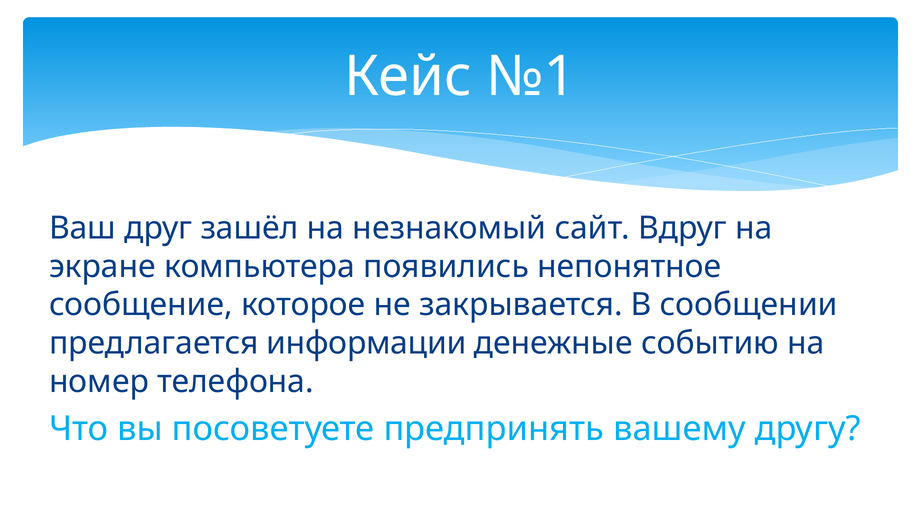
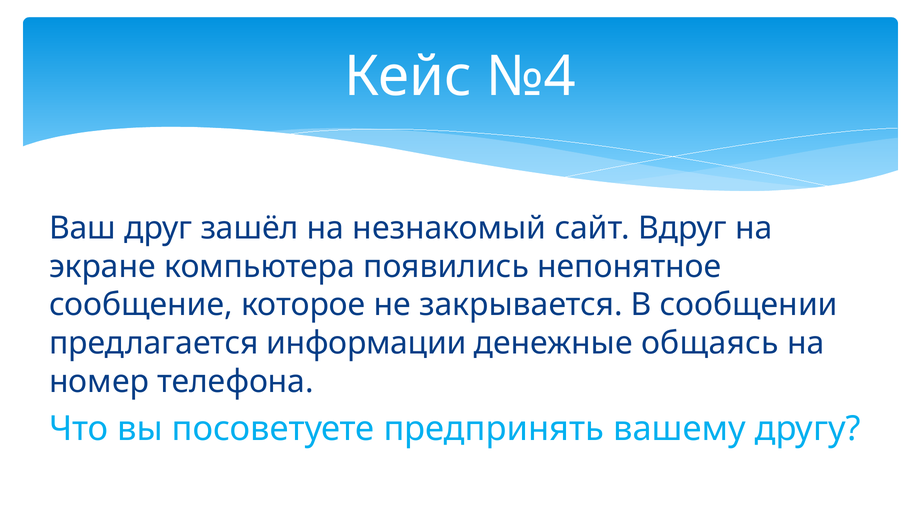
№1: №1 -> №4
событию: событию -> общаясь
